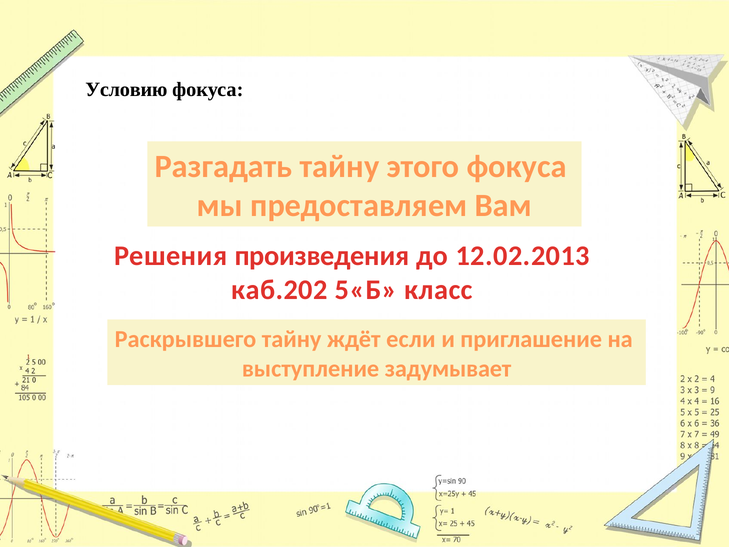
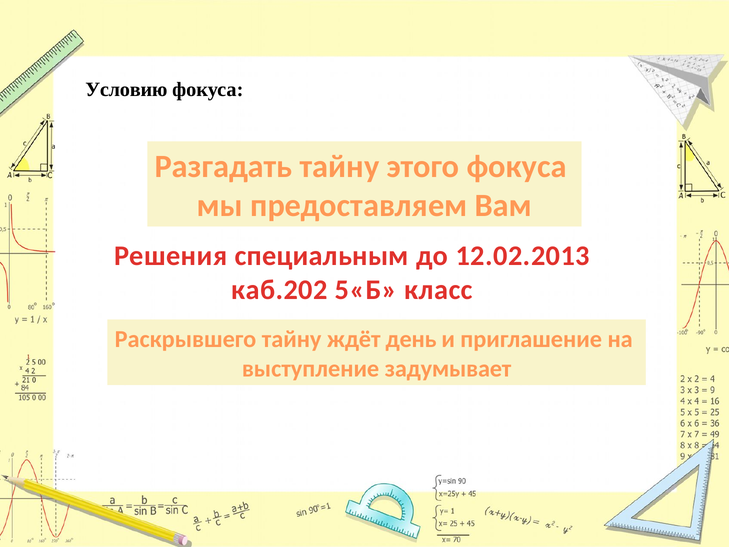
произведения: произведения -> специальным
если: если -> день
